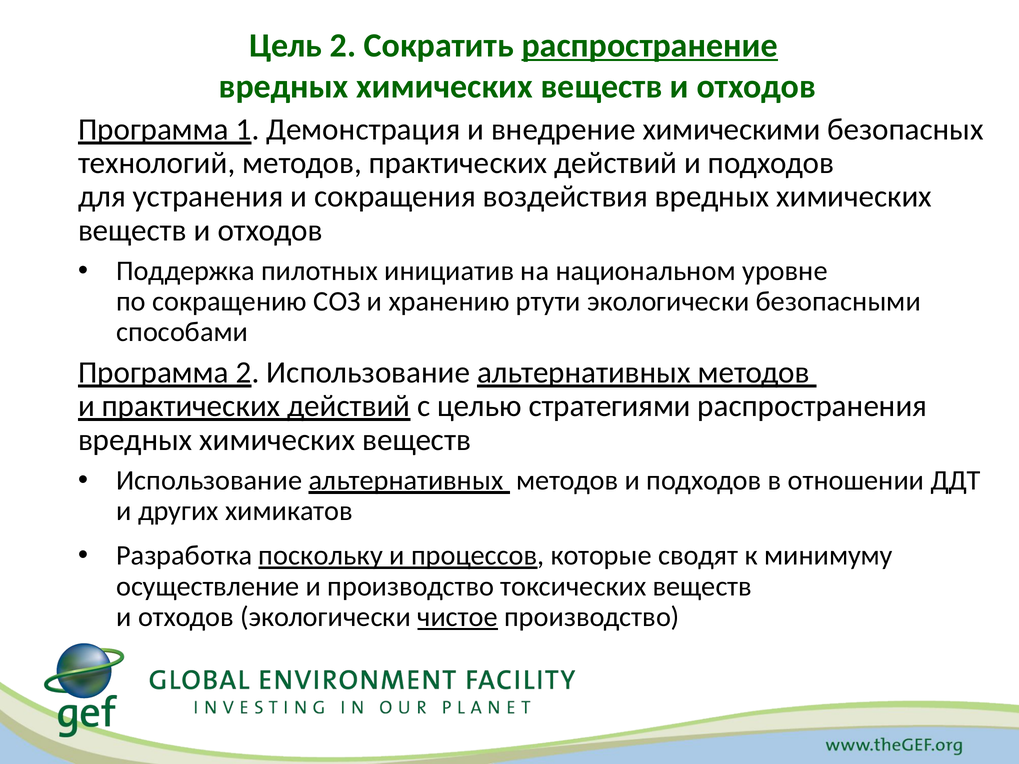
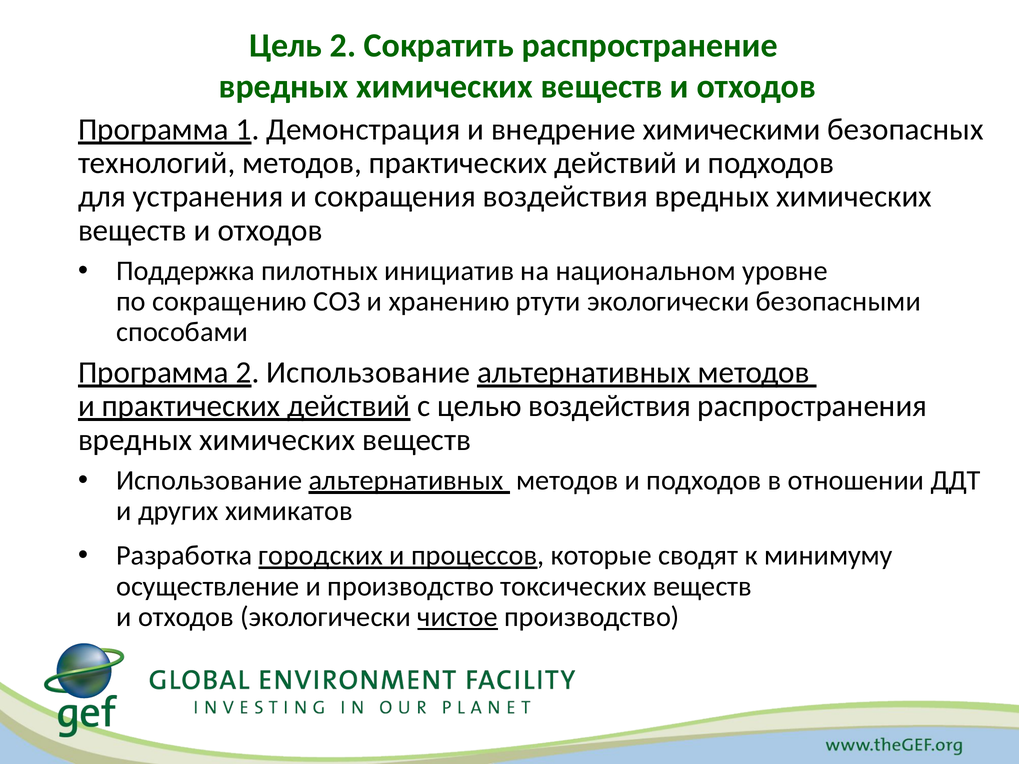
распространение underline: present -> none
целью стратегиями: стратегиями -> воздействия
поскольку: поскольку -> городских
